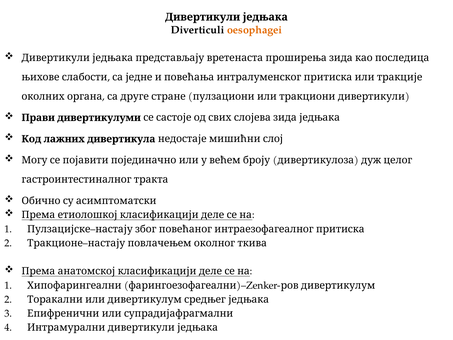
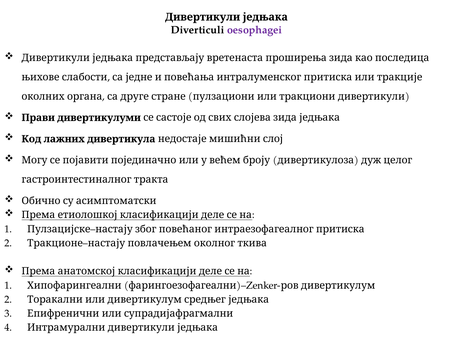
oesophagei colour: orange -> purple
